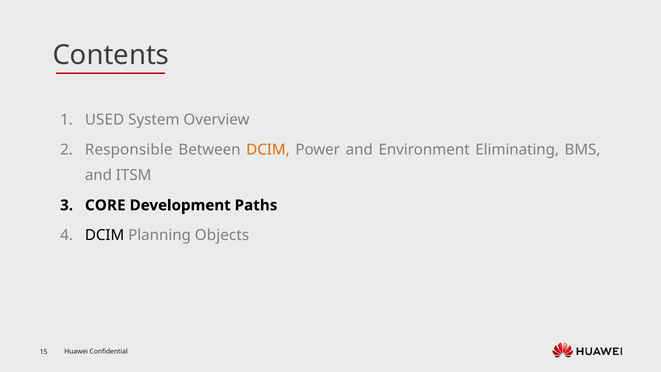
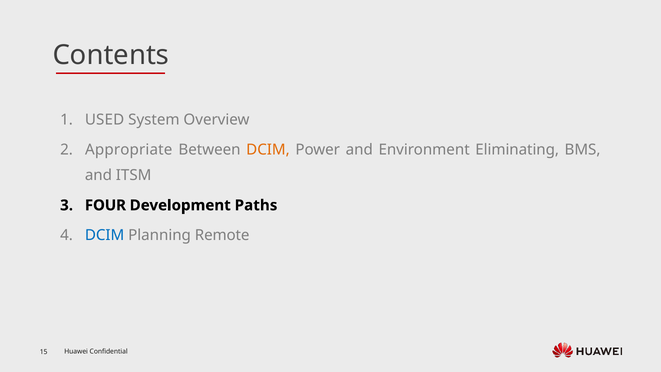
Responsible: Responsible -> Appropriate
CORE: CORE -> FOUR
DCIM at (105, 235) colour: black -> blue
Objects: Objects -> Remote
